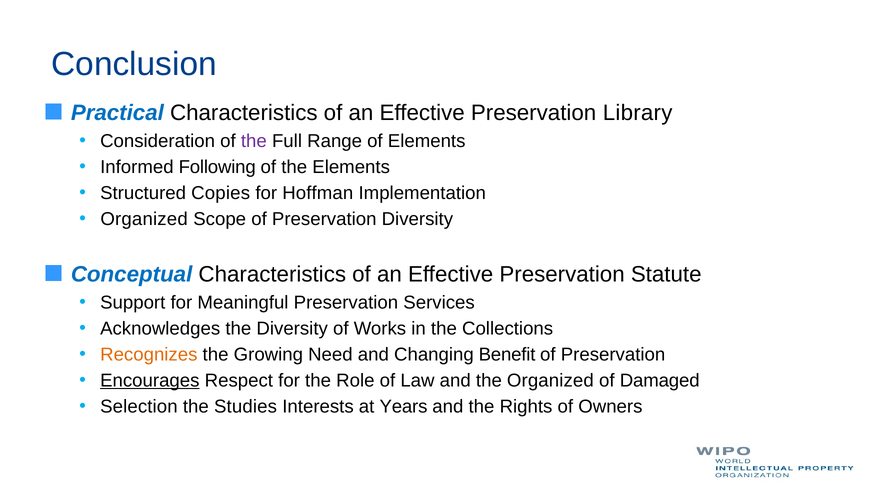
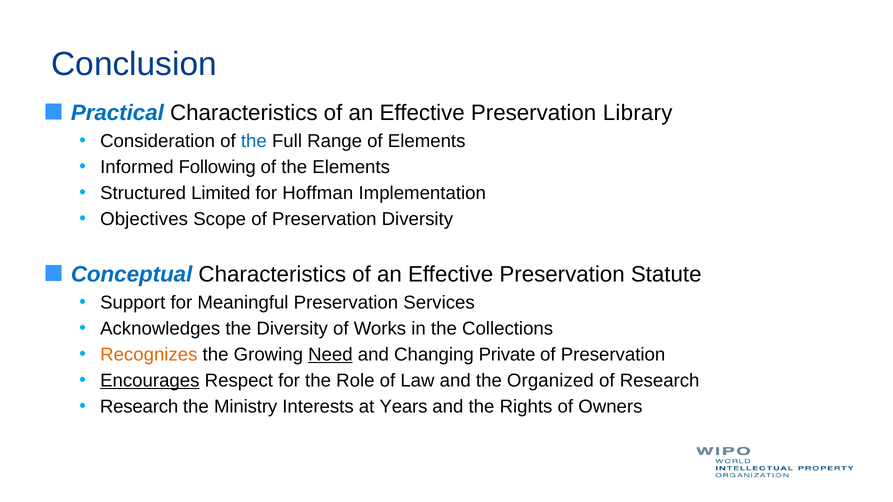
the at (254, 141) colour: purple -> blue
Copies: Copies -> Limited
Organized at (144, 219): Organized -> Objectives
Need underline: none -> present
Benefit: Benefit -> Private
of Damaged: Damaged -> Research
Selection at (139, 407): Selection -> Research
Studies: Studies -> Ministry
